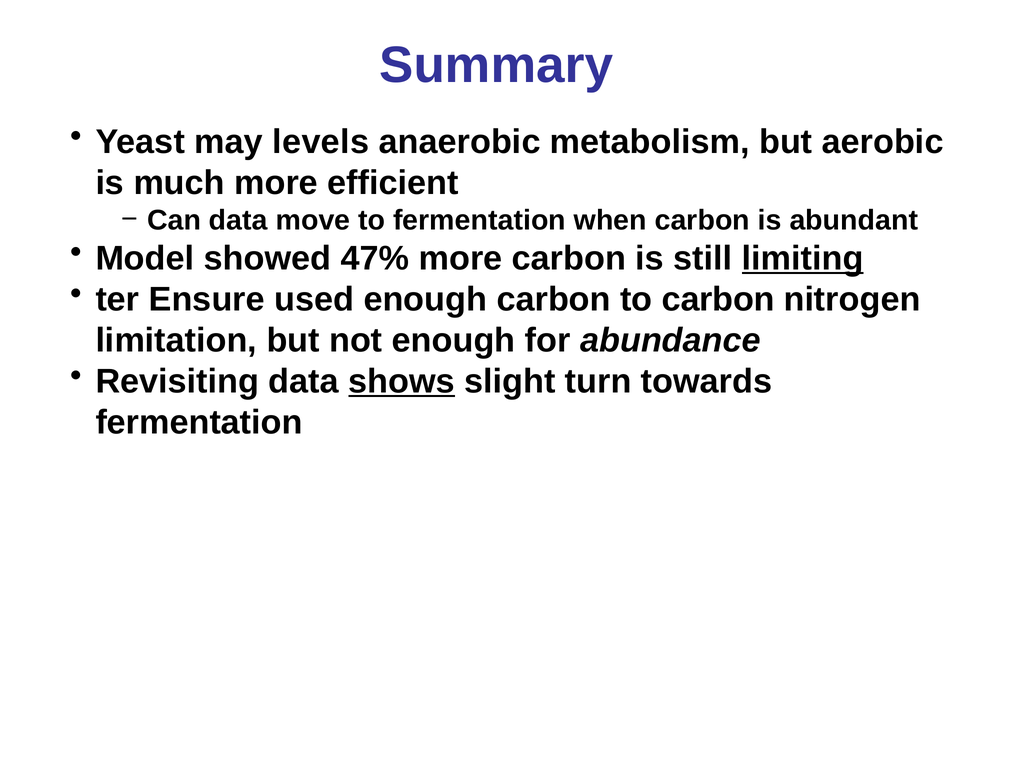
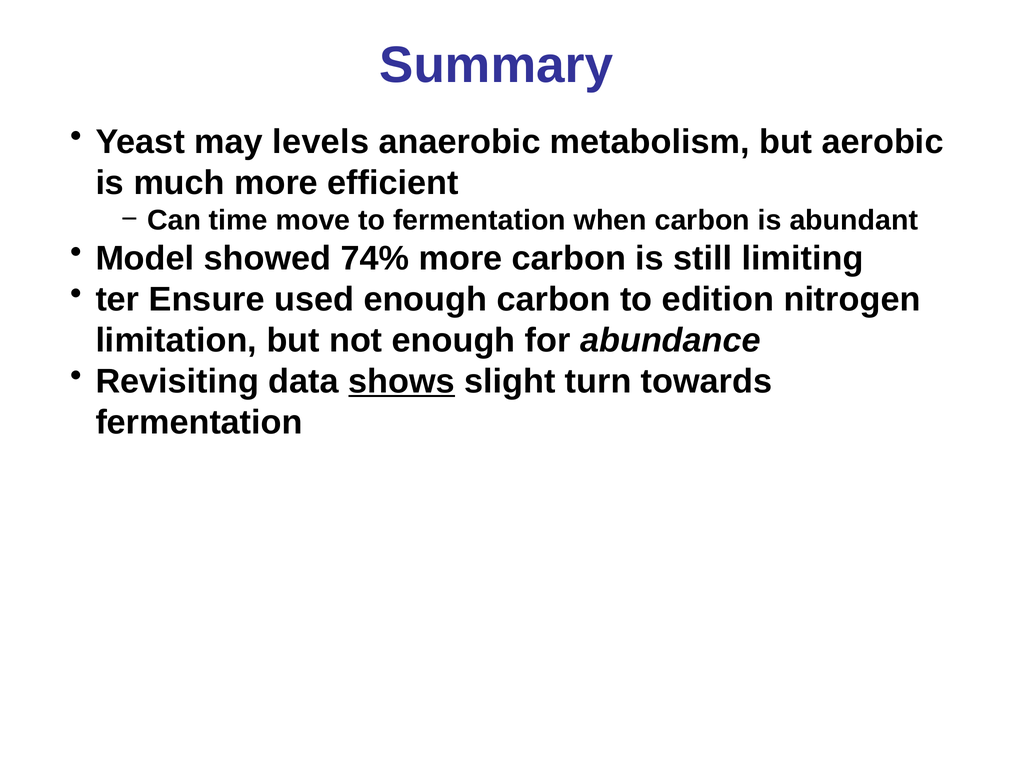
Can data: data -> time
47%: 47% -> 74%
limiting underline: present -> none
to carbon: carbon -> edition
